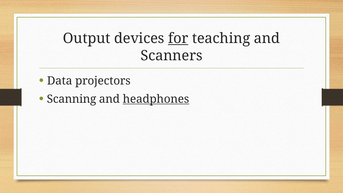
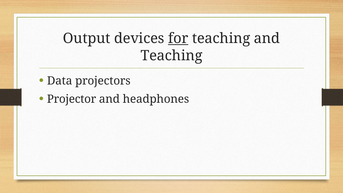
Scanners at (171, 56): Scanners -> Teaching
Scanning: Scanning -> Projector
headphones underline: present -> none
